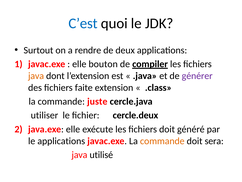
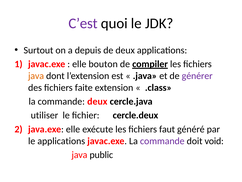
C’est colour: blue -> purple
rendre: rendre -> depuis
commande juste: juste -> deux
fichiers doit: doit -> faut
commande at (162, 141) colour: orange -> purple
sera: sera -> void
utilisé: utilisé -> public
